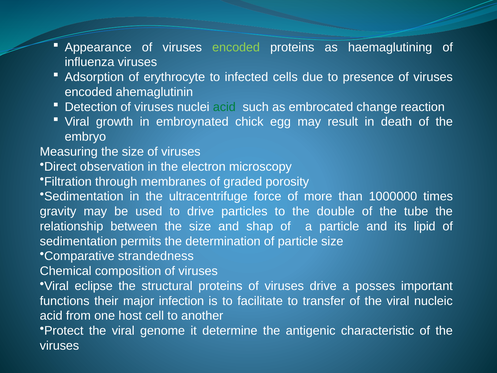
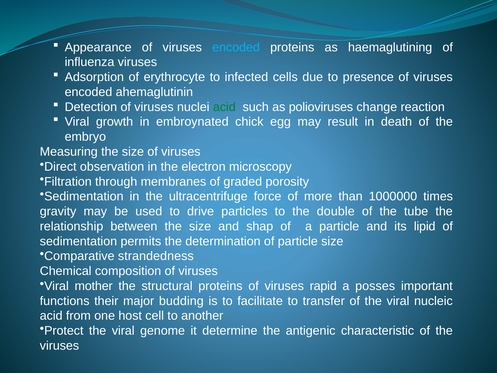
encoded at (236, 47) colour: light green -> light blue
embrocated: embrocated -> polioviruses
eclipse: eclipse -> mother
viruses drive: drive -> rapid
infection: infection -> budding
